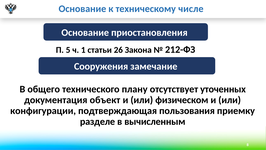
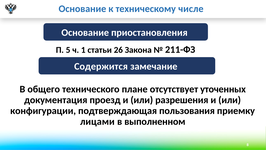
212-ФЗ: 212-ФЗ -> 211-ФЗ
Сооружения: Сооружения -> Содержится
плану: плану -> плане
объект: объект -> проезд
физическом: физическом -> разрешения
разделе: разделе -> лицами
вычисленным: вычисленным -> выполненном
